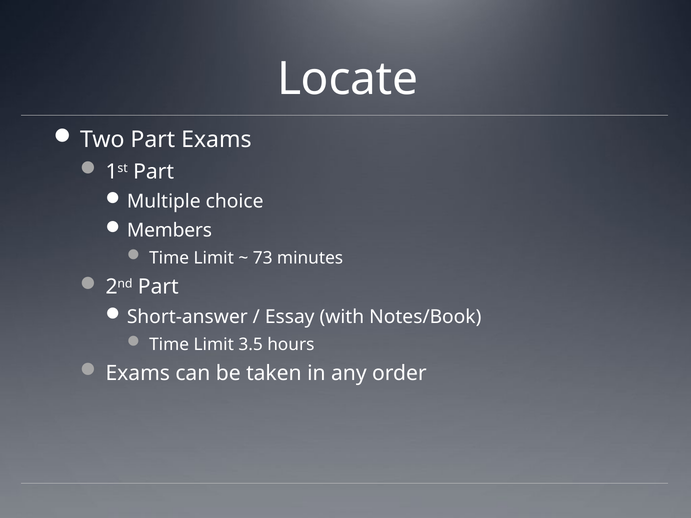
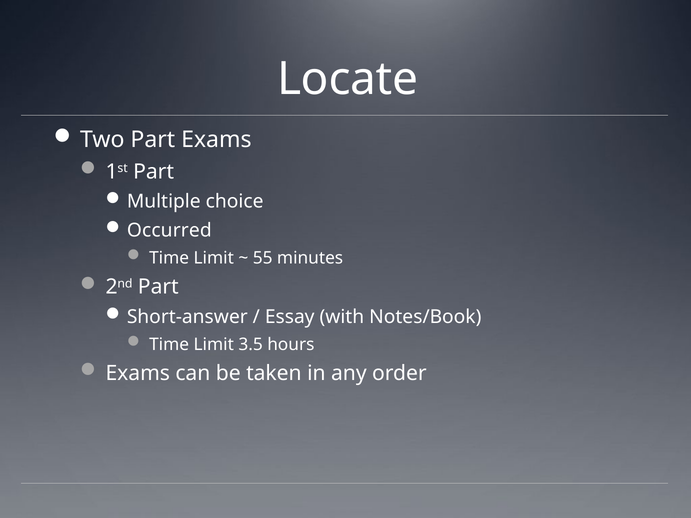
Members: Members -> Occurred
73: 73 -> 55
